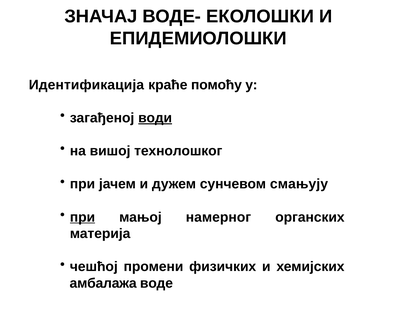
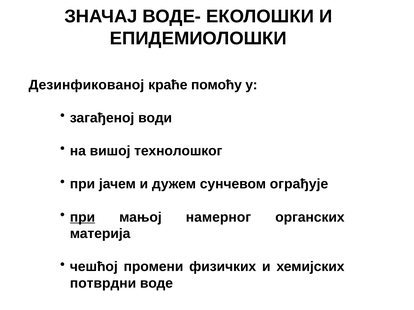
Идентификација: Идентификација -> Дезинфикованој
води underline: present -> none
смањују: смањују -> ограђује
амбалажа: амбалажа -> потврдни
